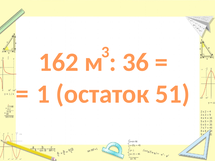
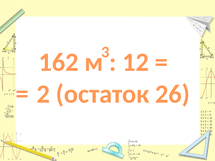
36: 36 -> 12
1: 1 -> 2
51: 51 -> 26
